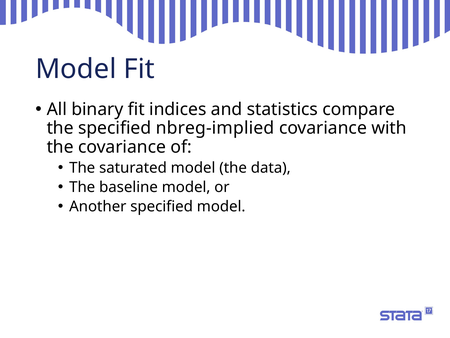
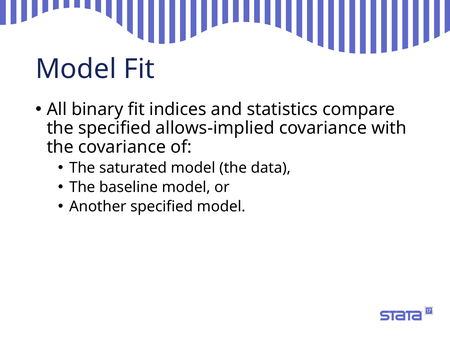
nbreg-implied: nbreg-implied -> allows-implied
